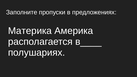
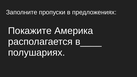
Материка: Материка -> Покажите
